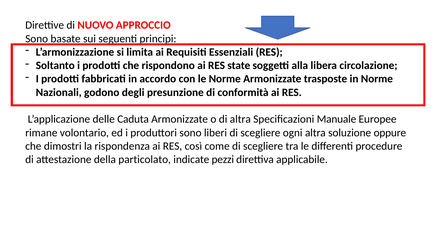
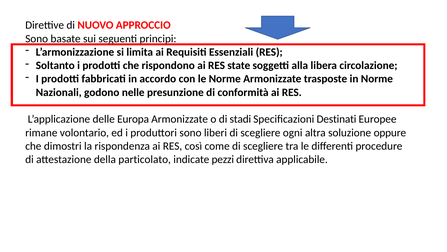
degli: degli -> nelle
Caduta: Caduta -> Europa
di altra: altra -> stadi
Manuale: Manuale -> Destinati
